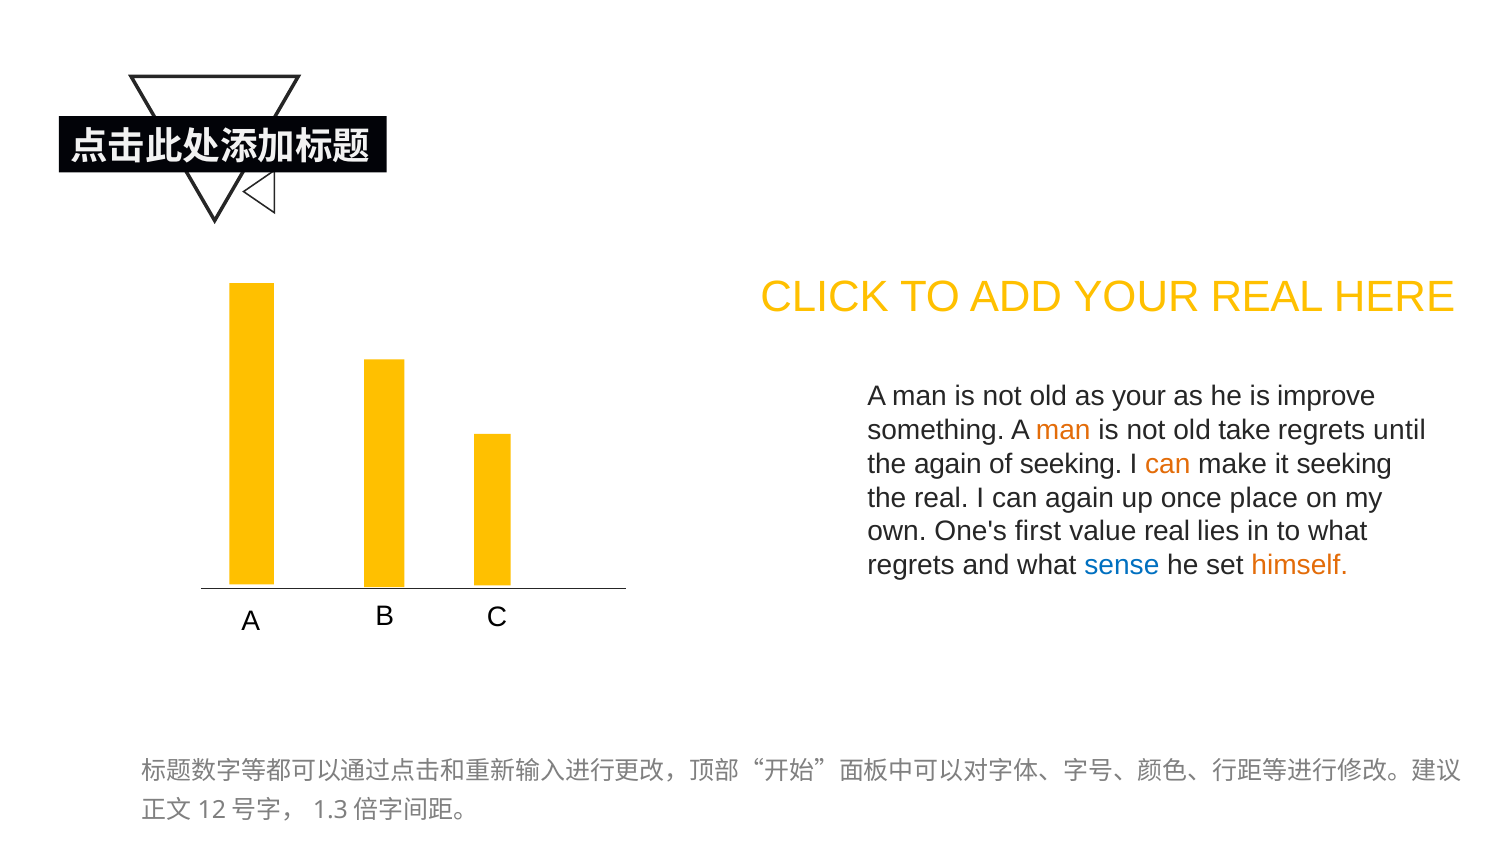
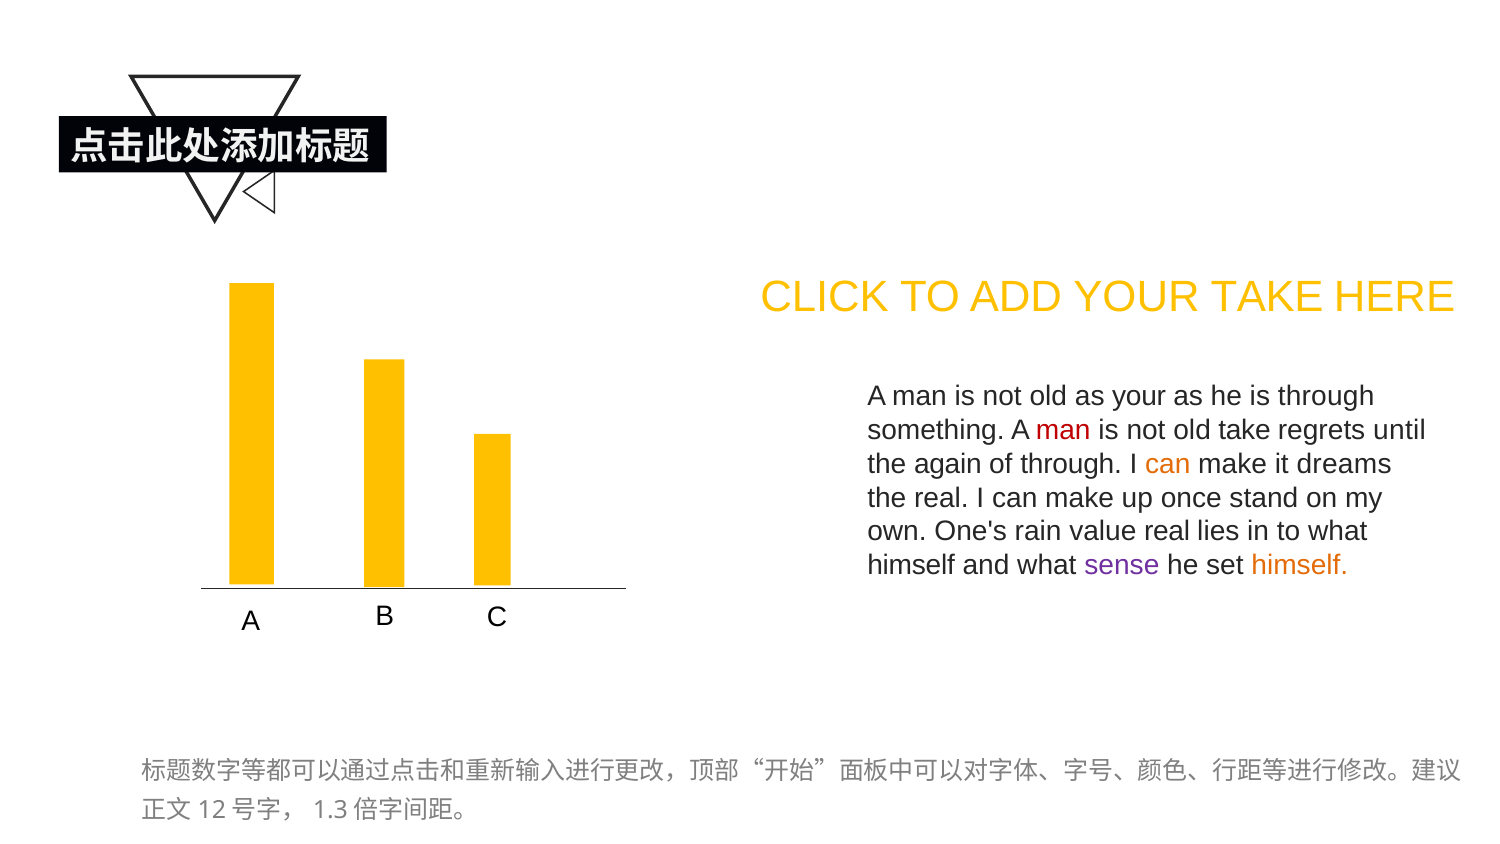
YOUR REAL: REAL -> TAKE
is improve: improve -> through
man at (1063, 430) colour: orange -> red
of seeking: seeking -> through
it seeking: seeking -> dreams
again at (1080, 498): again -> make
place: place -> stand
first: first -> rain
regrets at (911, 565): regrets -> himself
sense colour: blue -> purple
